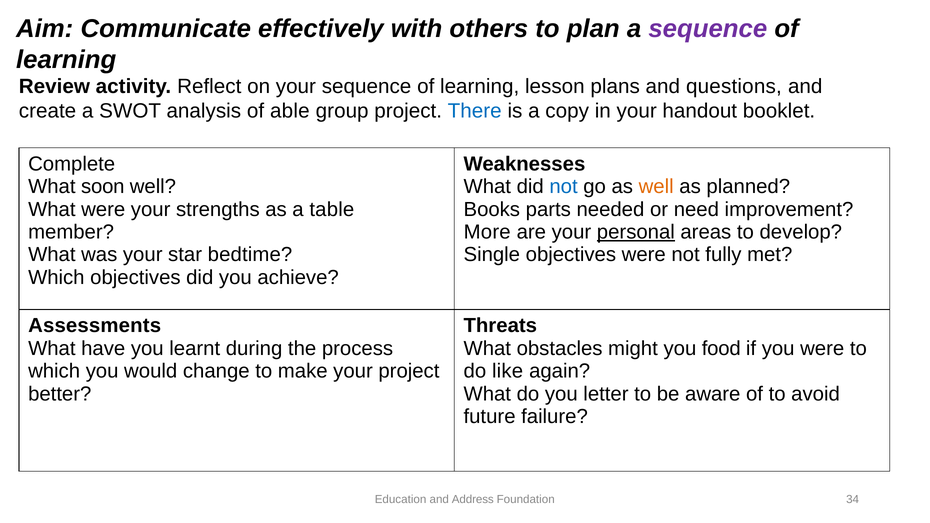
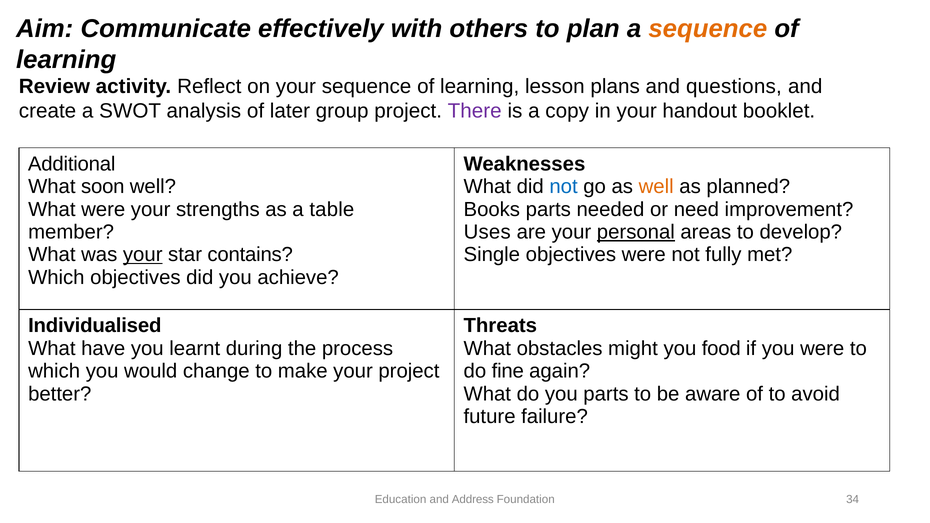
sequence at (708, 29) colour: purple -> orange
able: able -> later
There colour: blue -> purple
Complete: Complete -> Additional
More: More -> Uses
your at (143, 255) underline: none -> present
bedtime: bedtime -> contains
Assessments: Assessments -> Individualised
like: like -> fine
you letter: letter -> parts
